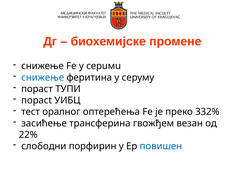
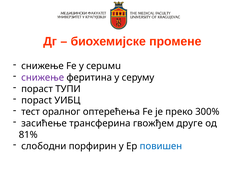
снижeњe colour: blue -> purple
332%: 332% -> 300%
везан: везан -> друге
22%: 22% -> 81%
